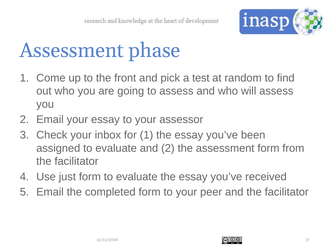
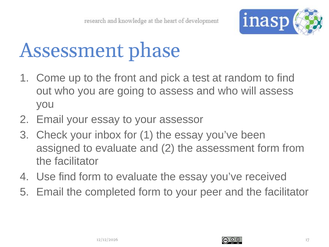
Use just: just -> find
